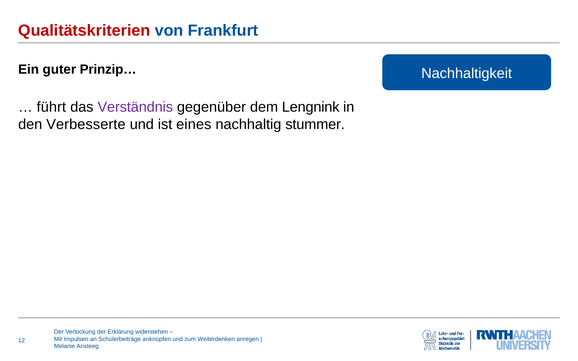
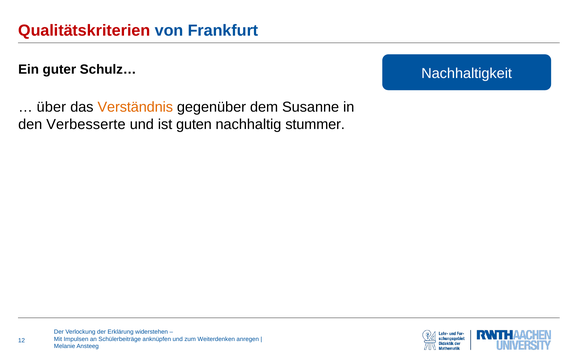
Prinzip…: Prinzip… -> Schulz…
führt: führt -> über
Verständnis colour: purple -> orange
Lengnink: Lengnink -> Susanne
eines: eines -> guten
